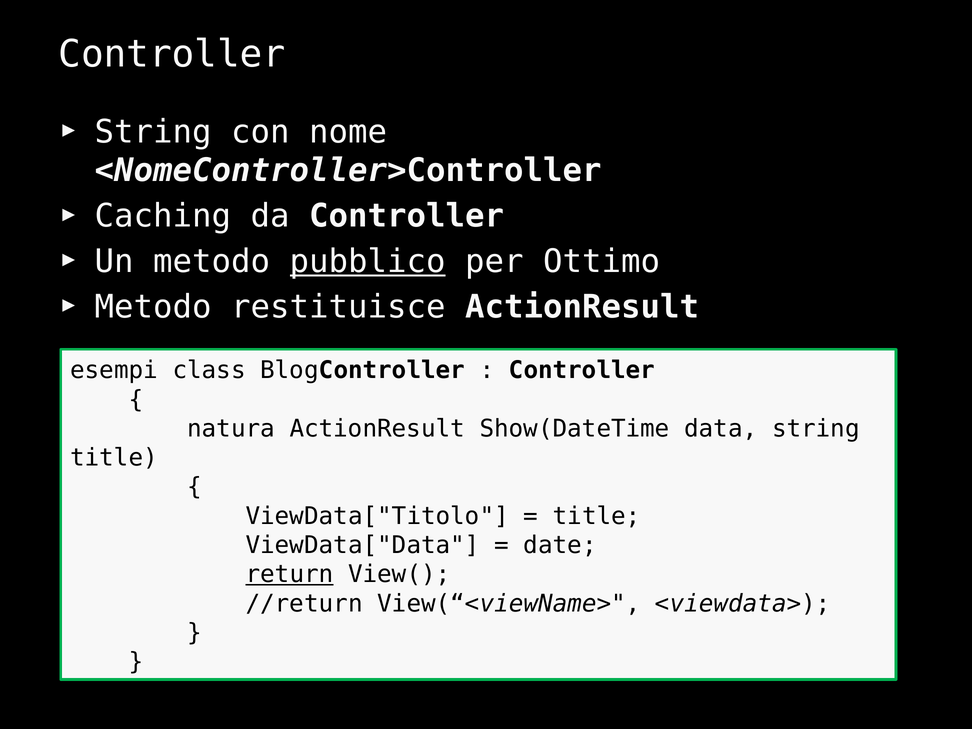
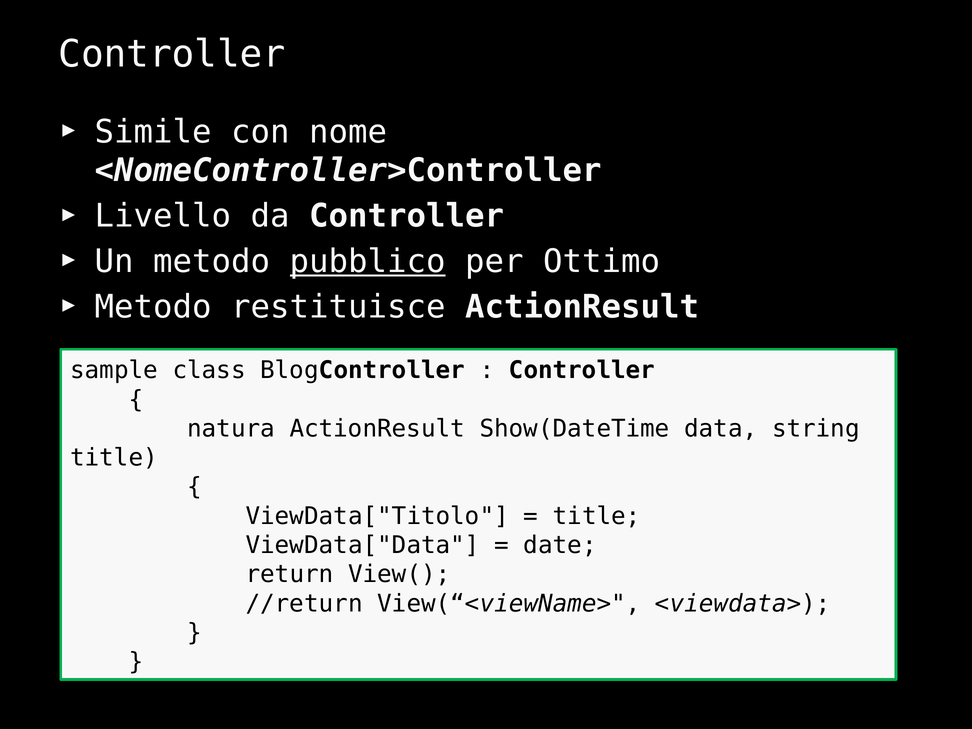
String at (153, 132): String -> Simile
Caching: Caching -> Livello
esempi: esempi -> sample
return underline: present -> none
